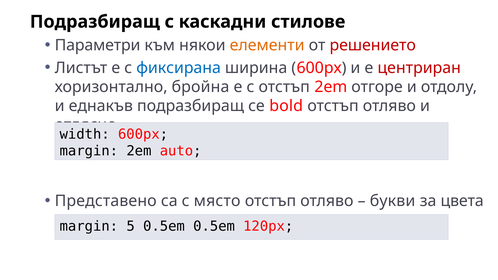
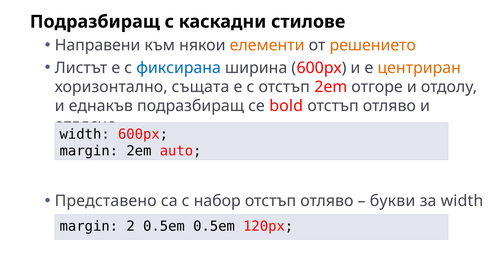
Параметри: Параметри -> Направени
решението colour: red -> orange
центриран colour: red -> orange
бройна: бройна -> същата
място: място -> набор
за цвета: цвета -> width
5: 5 -> 2
